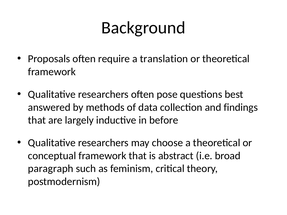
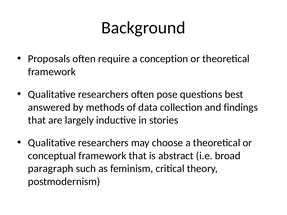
translation: translation -> conception
before: before -> stories
